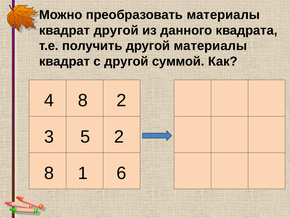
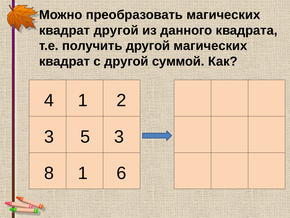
преобразовать материалы: материалы -> магических
другой материалы: материалы -> магических
4 8: 8 -> 1
3 2: 2 -> 3
